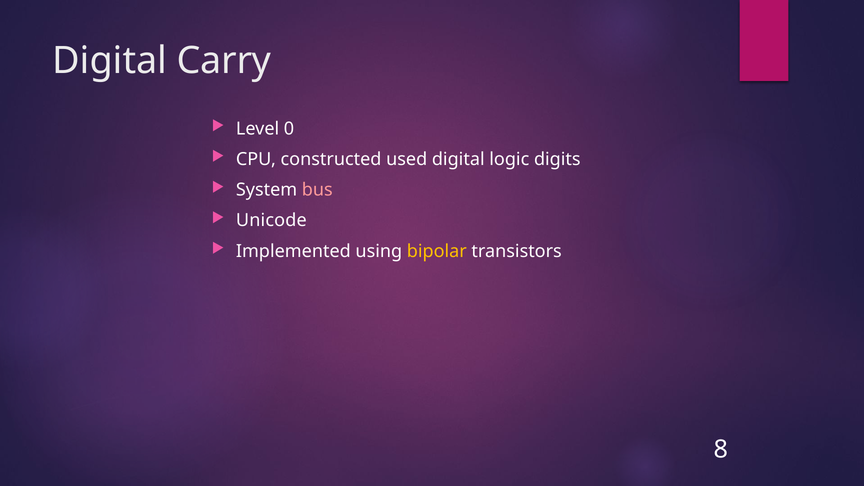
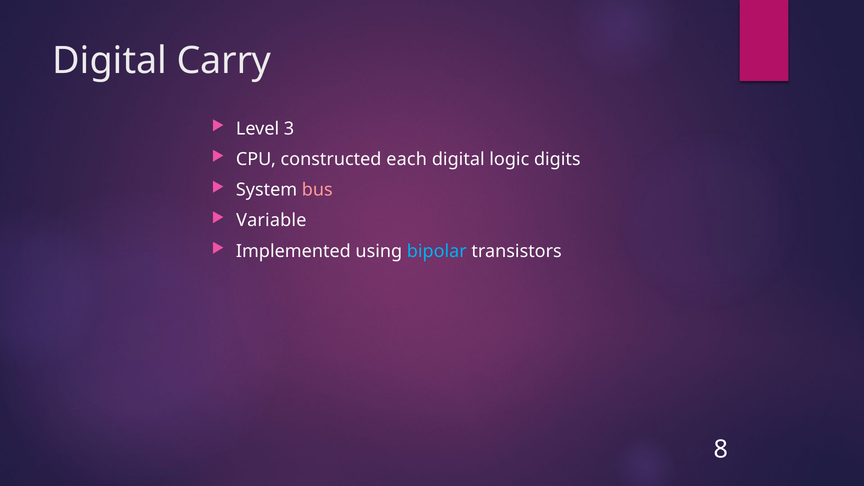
0: 0 -> 3
used: used -> each
Unicode: Unicode -> Variable
bipolar colour: yellow -> light blue
